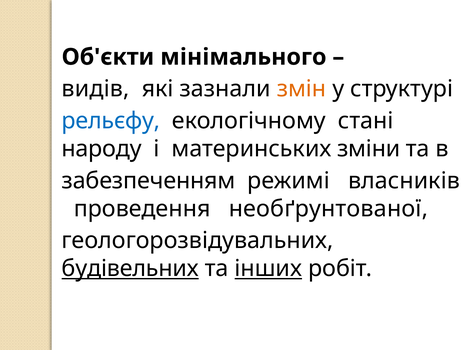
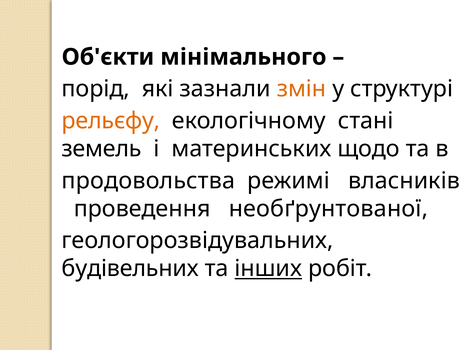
видів: видів -> порід
рельєфу colour: blue -> orange
народу: народу -> земель
зміни: зміни -> щодо
забезпеченням: забезпеченням -> продовольства
будівельних underline: present -> none
